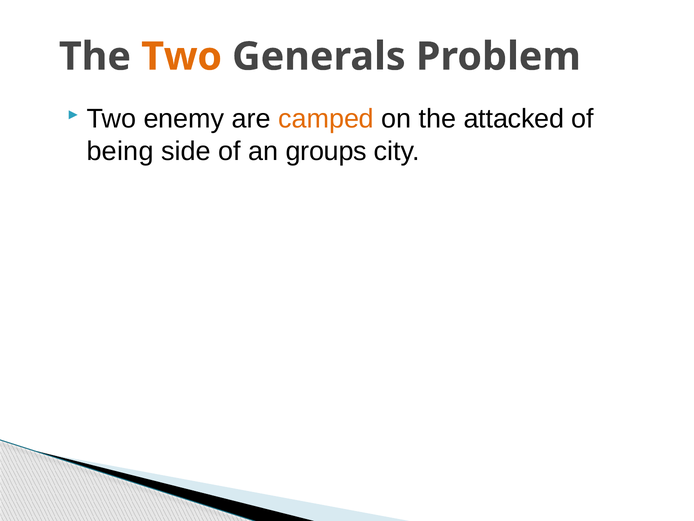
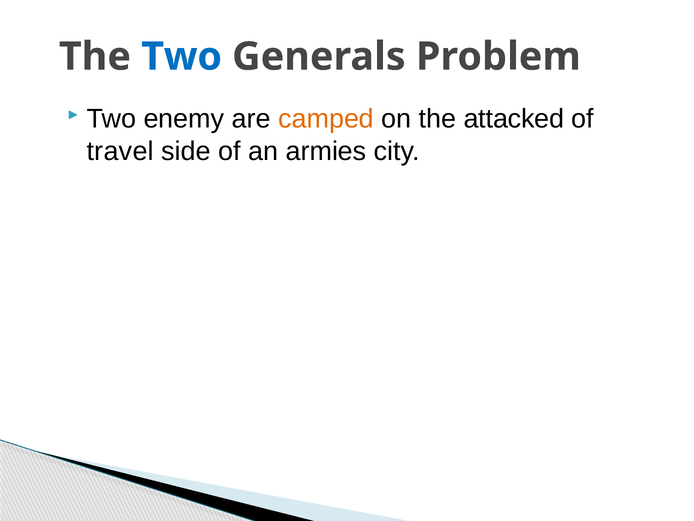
Two at (182, 57) colour: orange -> blue
being: being -> travel
groups: groups -> armies
